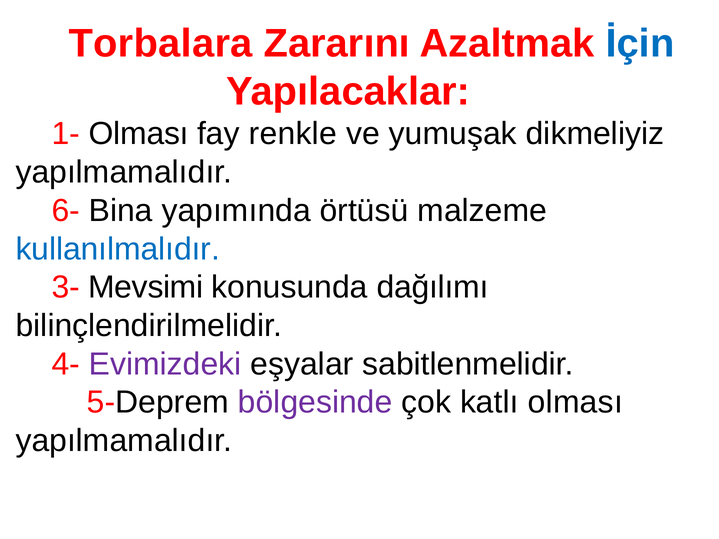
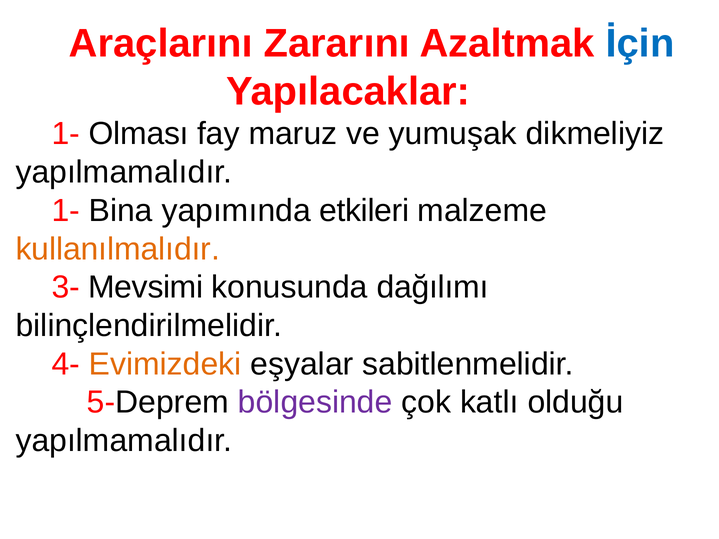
Torbalara: Torbalara -> Araçlarını
renkle: renkle -> maruz
6- at (66, 211): 6- -> 1-
örtüsü: örtüsü -> etkileri
kullanılmalıdır colour: blue -> orange
Evimizdeki colour: purple -> orange
katlı olması: olması -> olduğu
